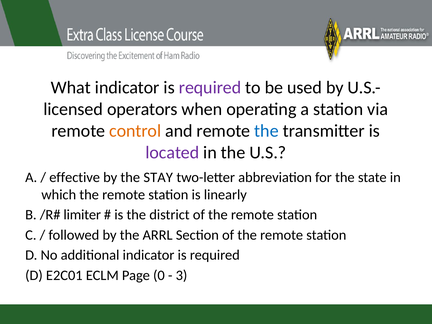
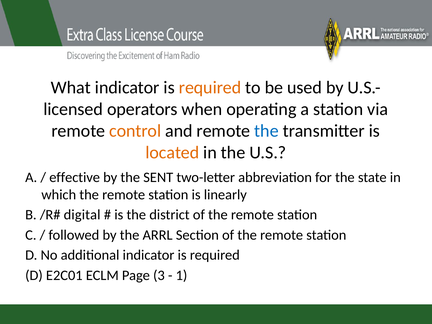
required at (210, 88) colour: purple -> orange
located colour: purple -> orange
STAY: STAY -> SENT
limiter: limiter -> digital
0: 0 -> 3
3: 3 -> 1
